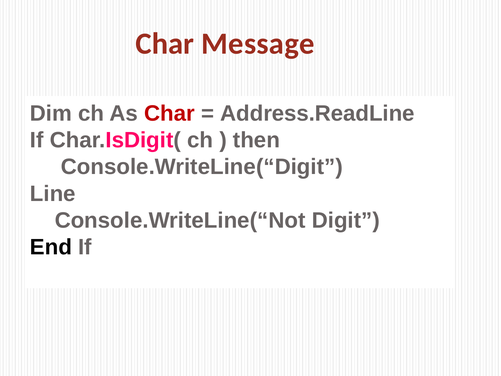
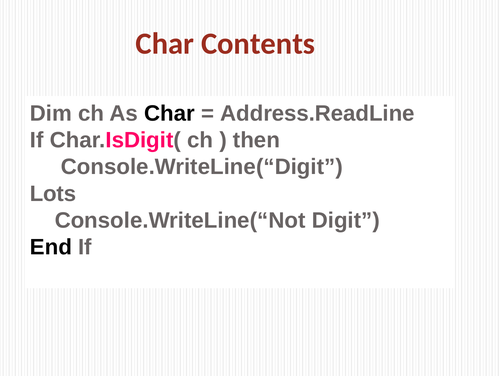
Message: Message -> Contents
Char at (170, 113) colour: red -> black
Line: Line -> Lots
